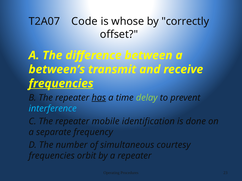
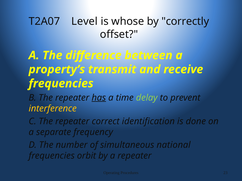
Code: Code -> Level
between’s: between’s -> property’s
frequencies at (61, 84) underline: present -> none
interference colour: light blue -> yellow
mobile: mobile -> correct
courtesy: courtesy -> national
